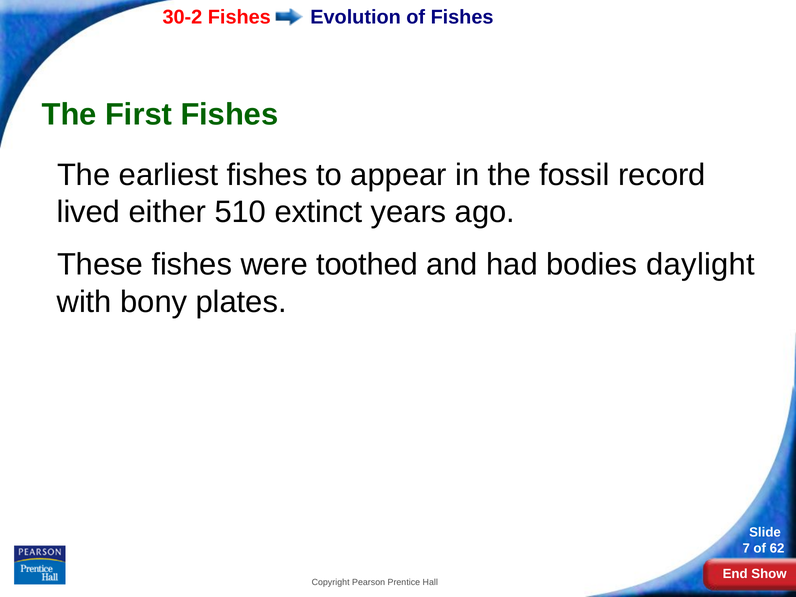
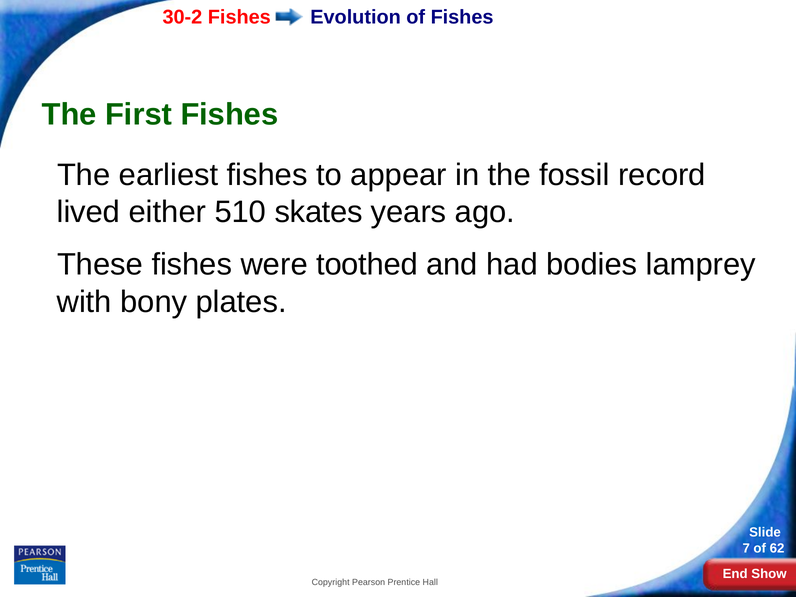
extinct: extinct -> skates
daylight: daylight -> lamprey
